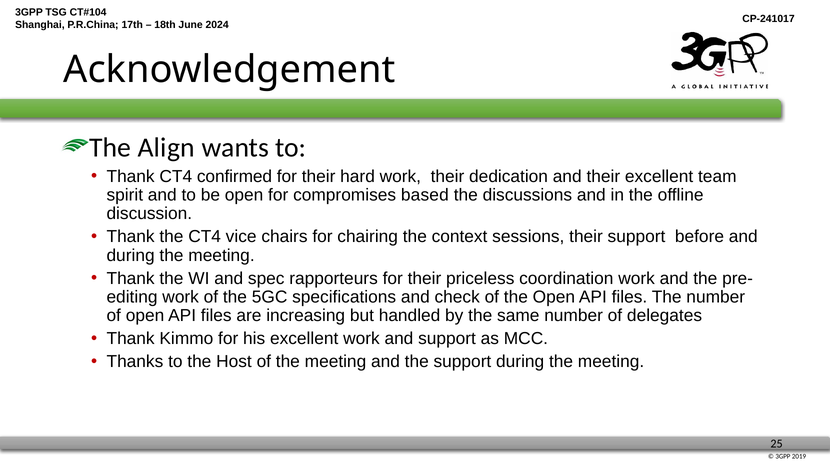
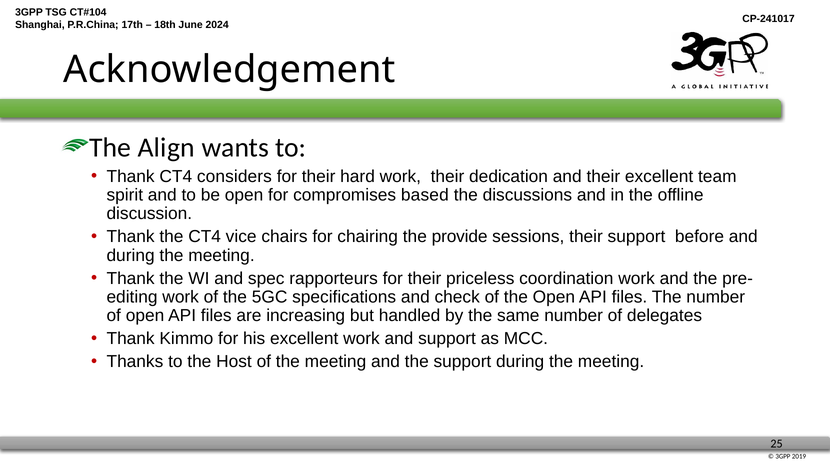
confirmed: confirmed -> considers
context: context -> provide
